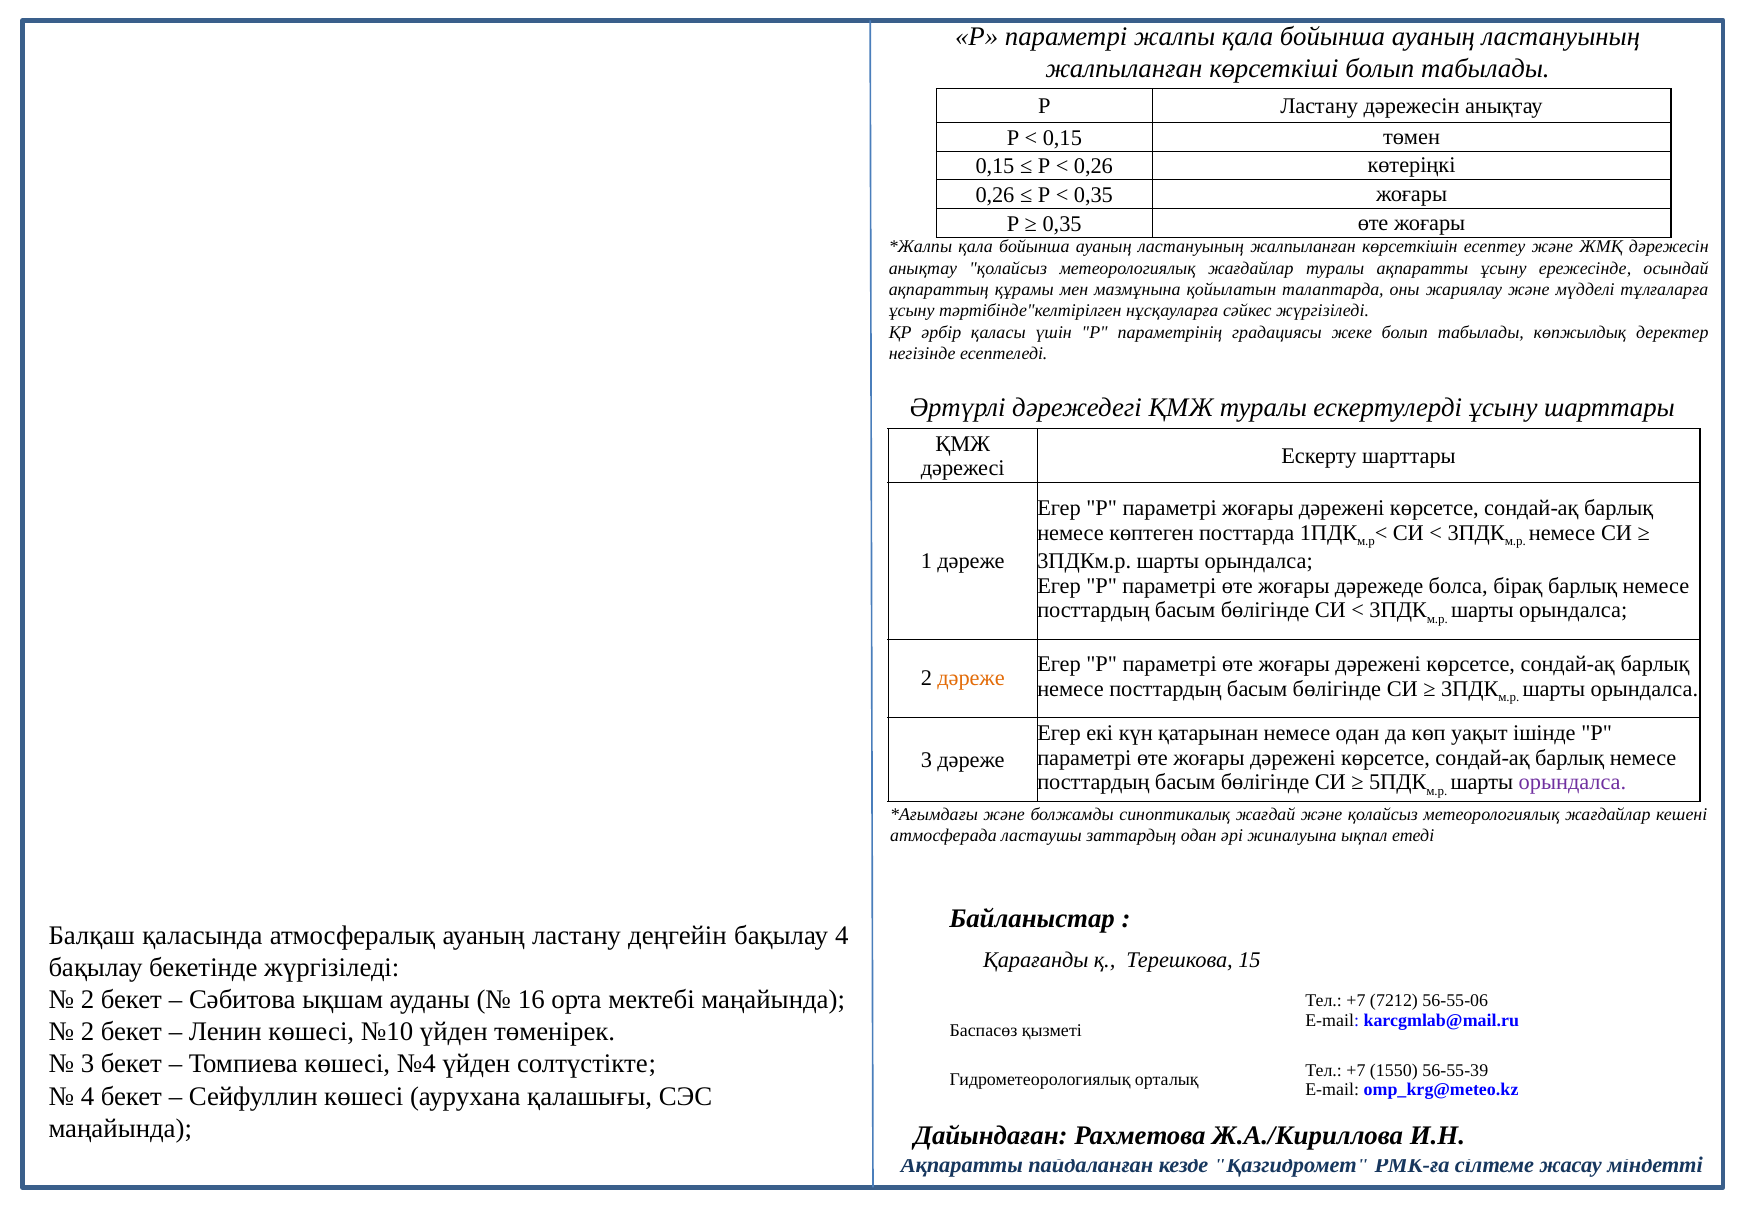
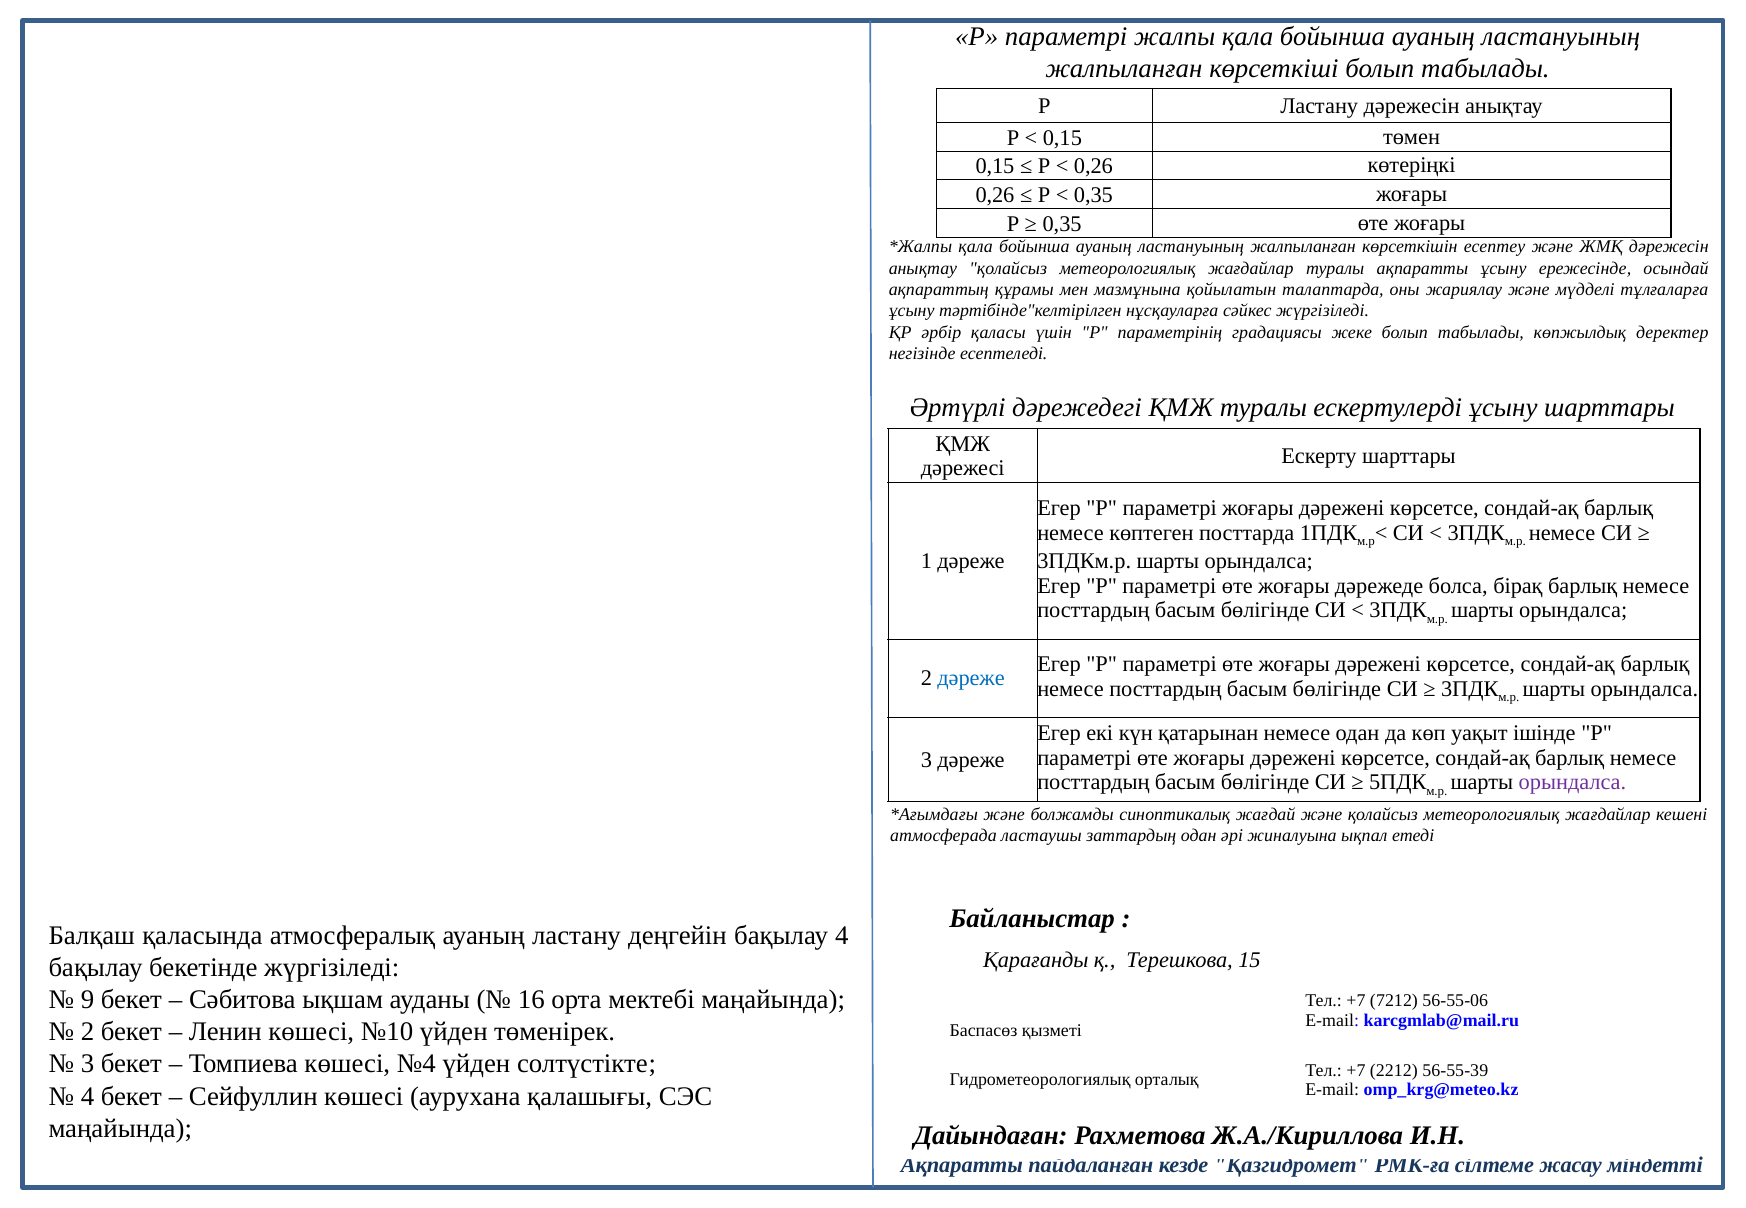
дәреже at (971, 679) colour: orange -> blue
2 at (87, 1000): 2 -> 9
1550: 1550 -> 2212
